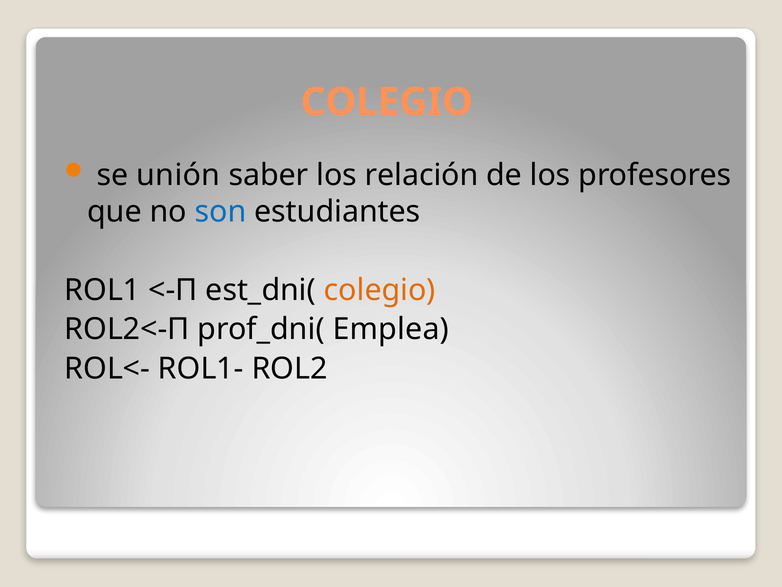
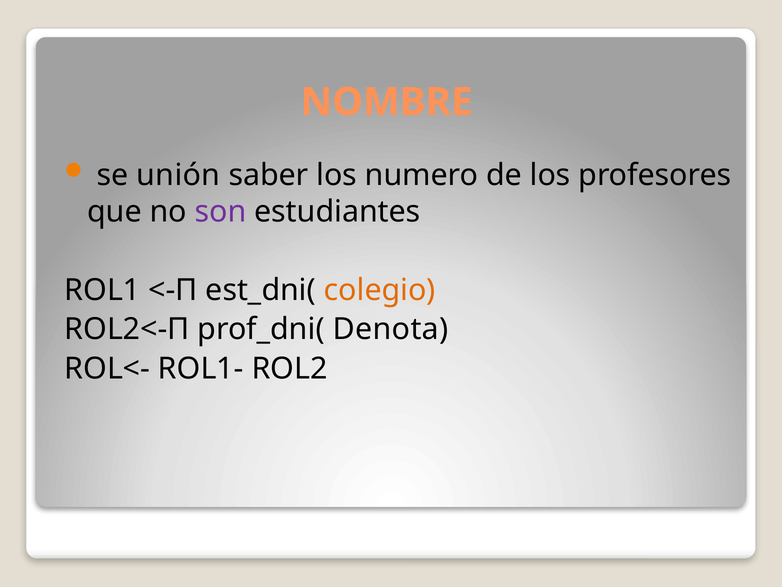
COLEGIO at (387, 102): COLEGIO -> NOMBRE
relación: relación -> numero
son colour: blue -> purple
Emplea: Emplea -> Denota
